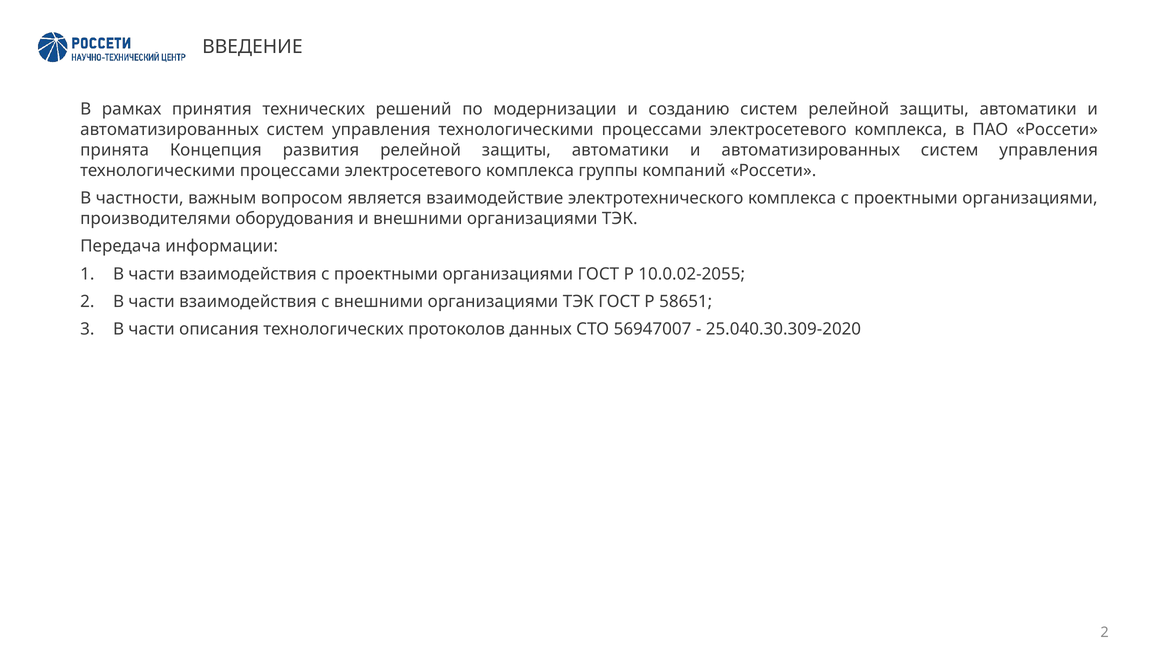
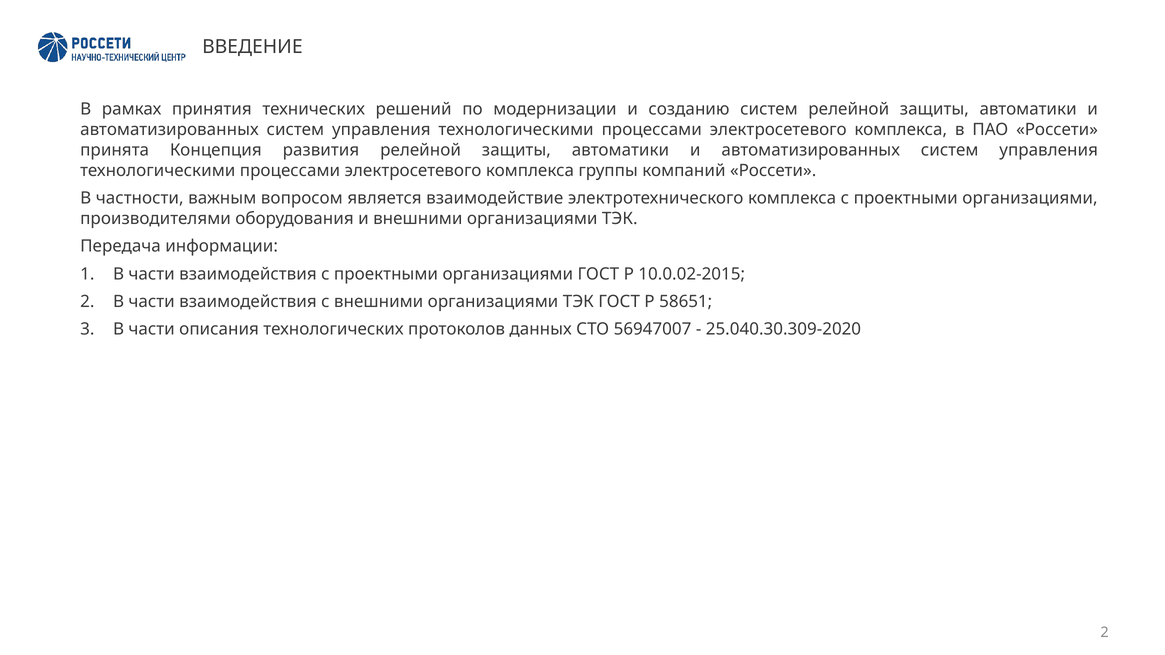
10.0.02-2055: 10.0.02-2055 -> 10.0.02-2015
